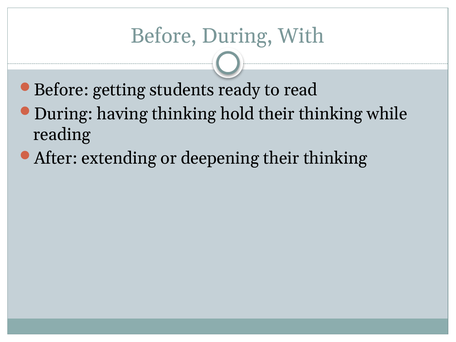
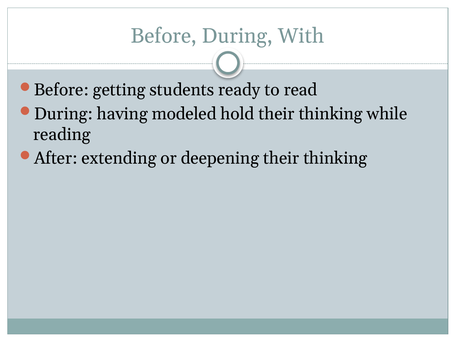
having thinking: thinking -> modeled
